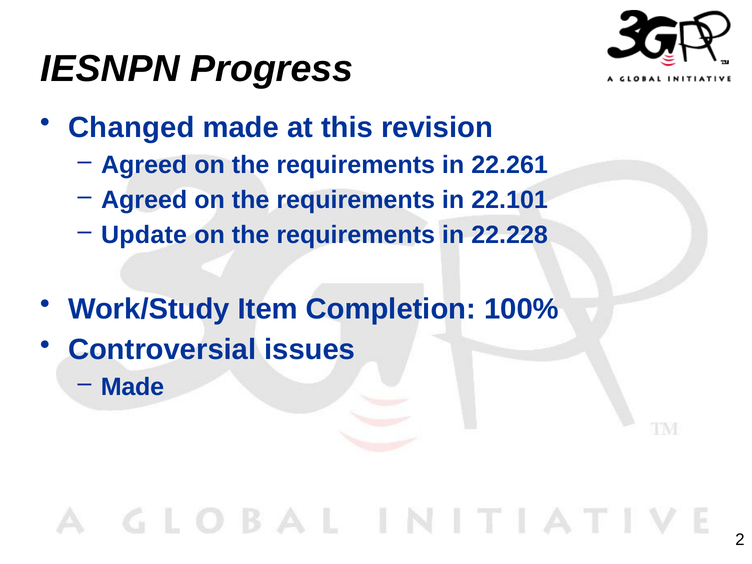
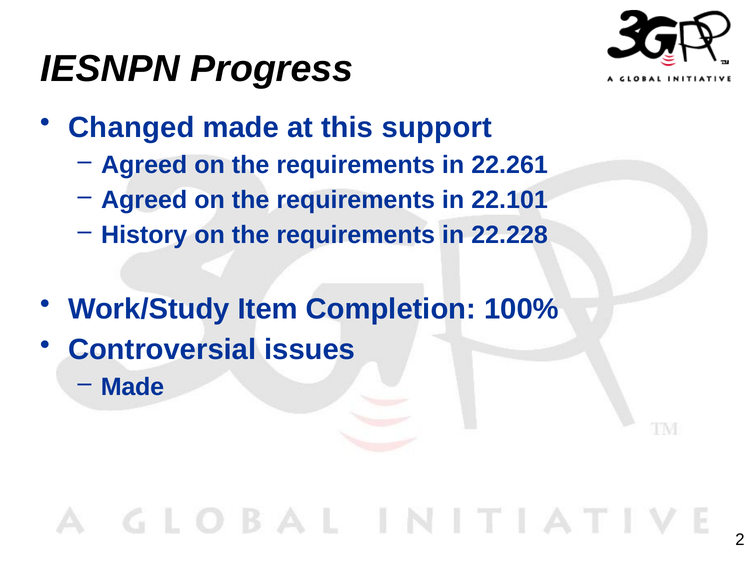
revision: revision -> support
Update: Update -> History
